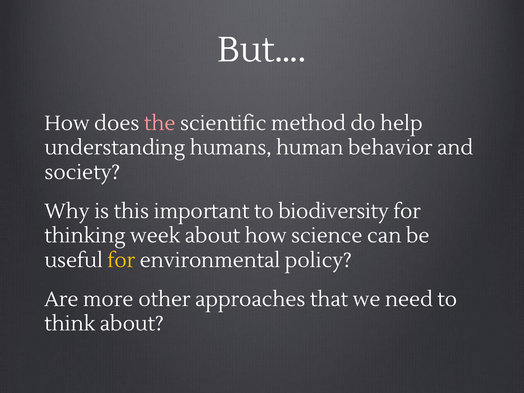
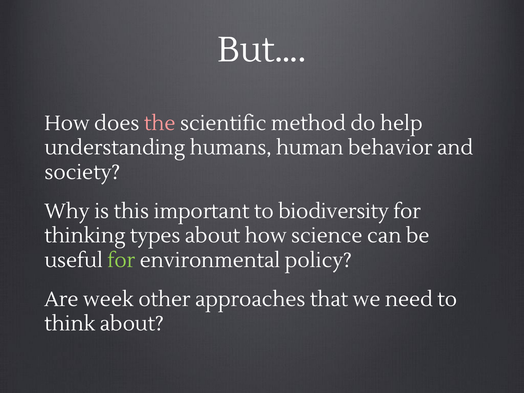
week: week -> types
for at (121, 260) colour: yellow -> light green
more: more -> week
